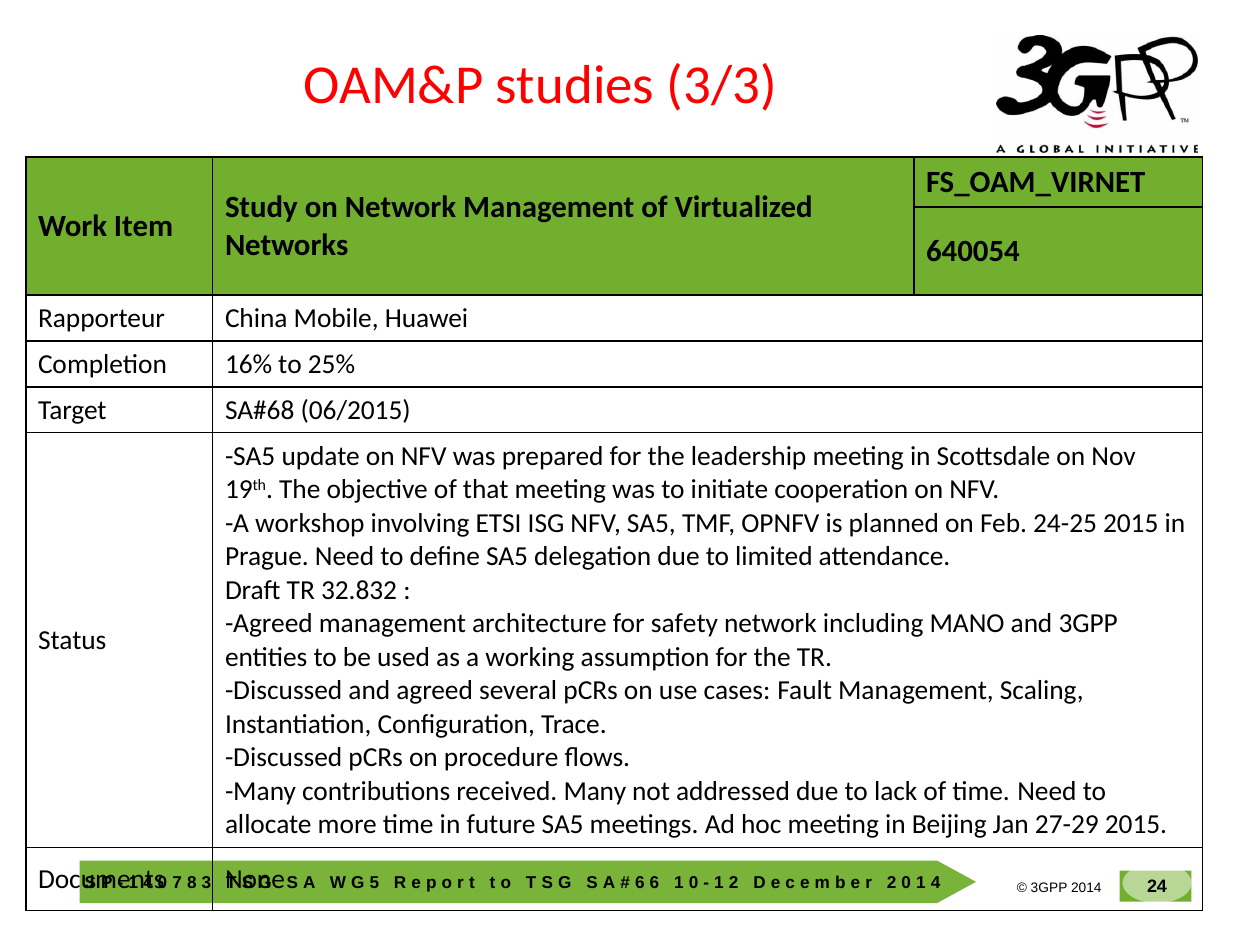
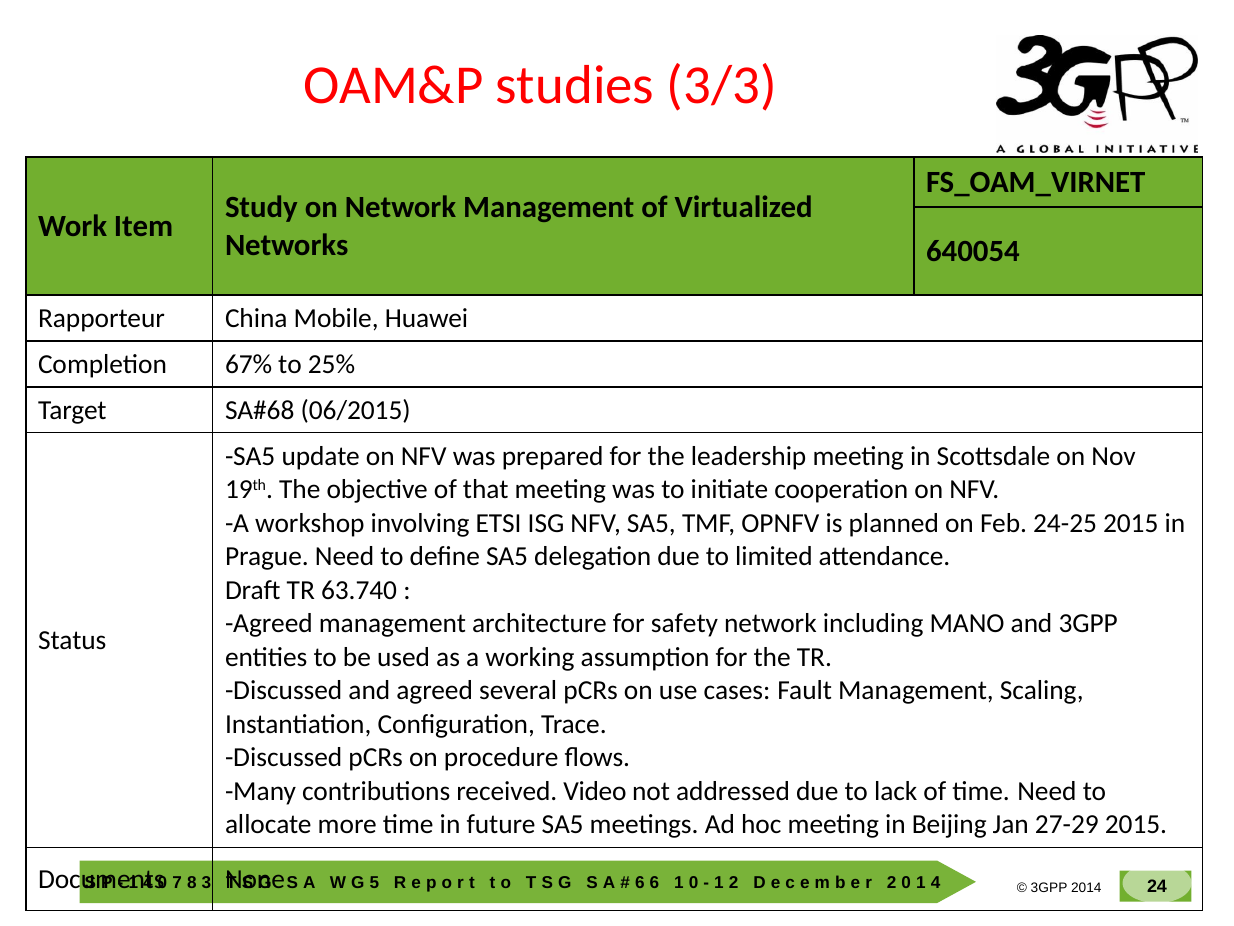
16%: 16% -> 67%
32.832: 32.832 -> 63.740
received Many: Many -> Video
